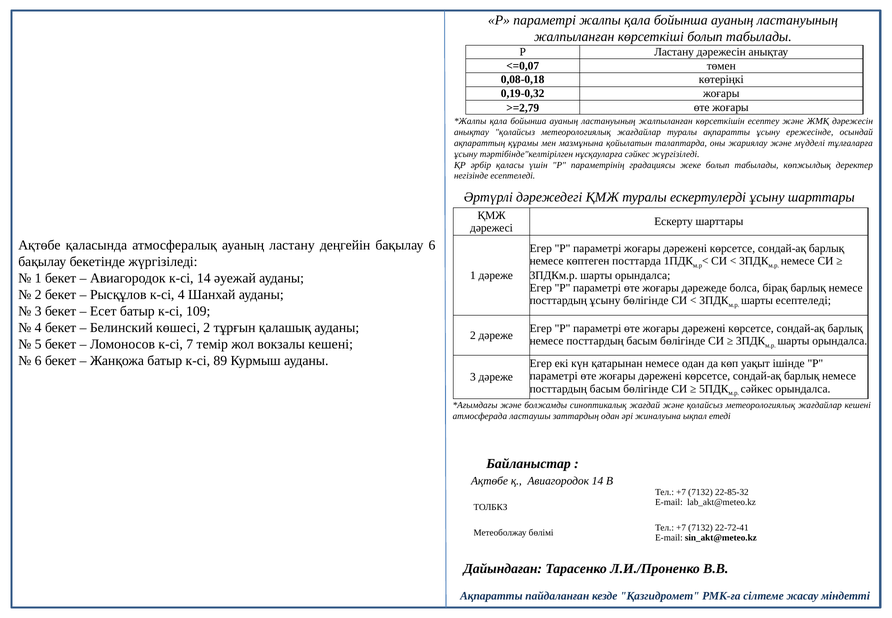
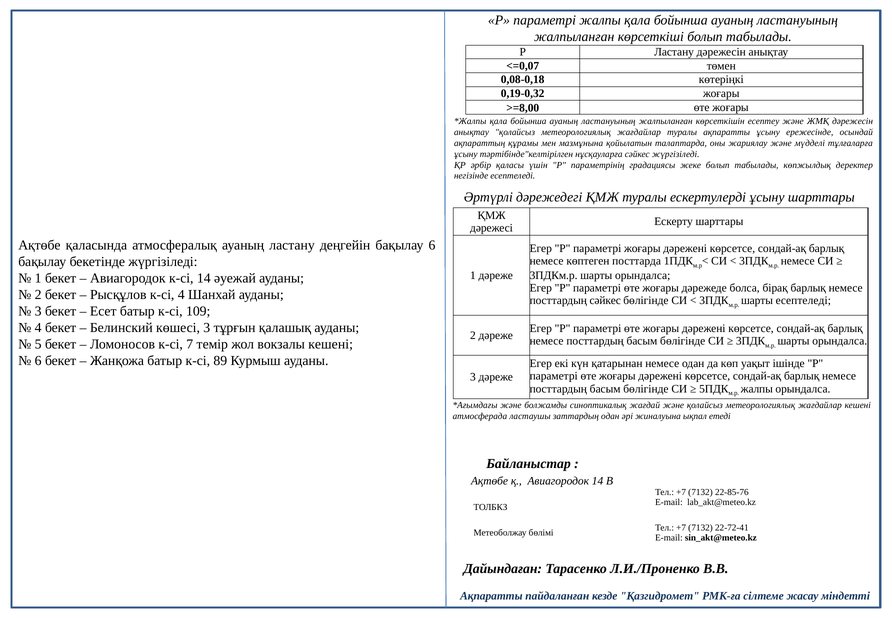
>=2,79: >=2,79 -> >=8,00
посттардың ұсыну: ұсыну -> сәйкес
көшесі 2: 2 -> 3
сәйкес at (757, 388): сәйкес -> жалпы
22-85-32: 22-85-32 -> 22-85-76
